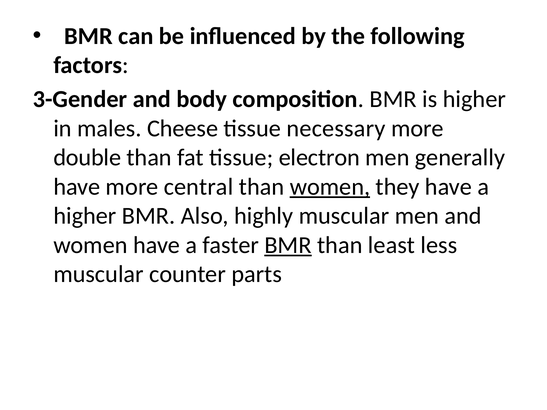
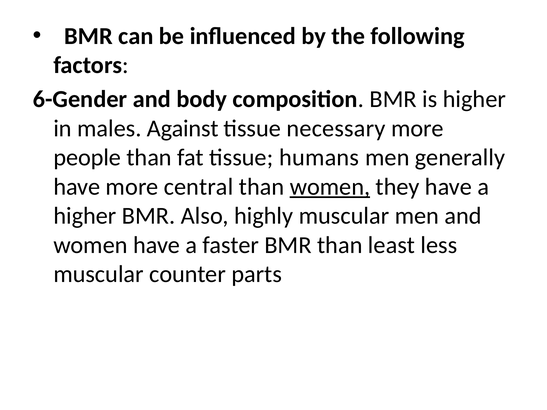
3-Gender: 3-Gender -> 6-Gender
Cheese: Cheese -> Against
double: double -> people
electron: electron -> humans
BMR at (288, 245) underline: present -> none
